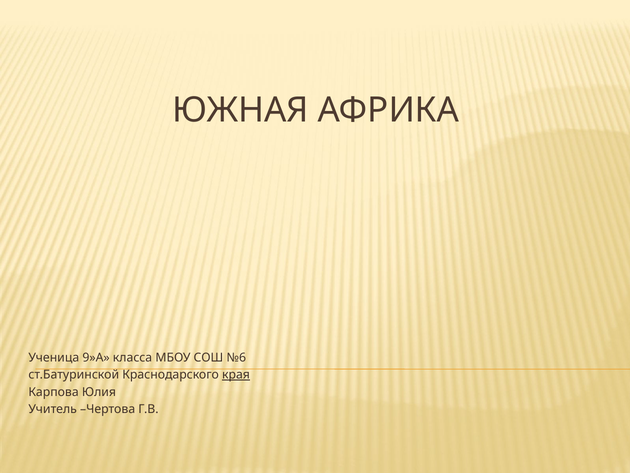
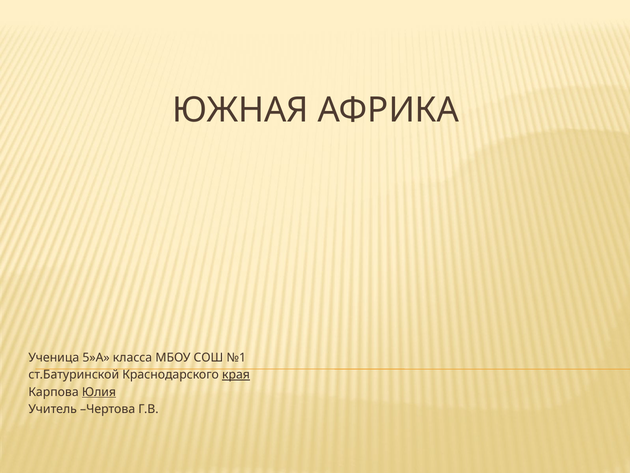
9»А: 9»А -> 5»А
№6: №6 -> №1
Юлия underline: none -> present
